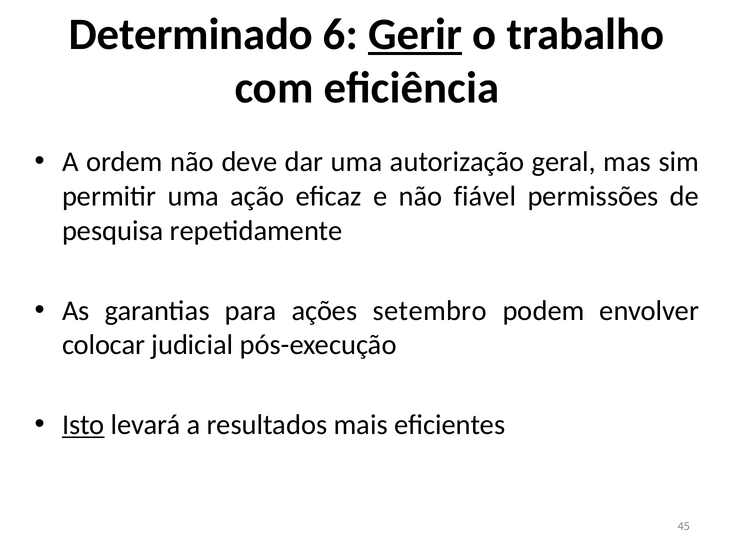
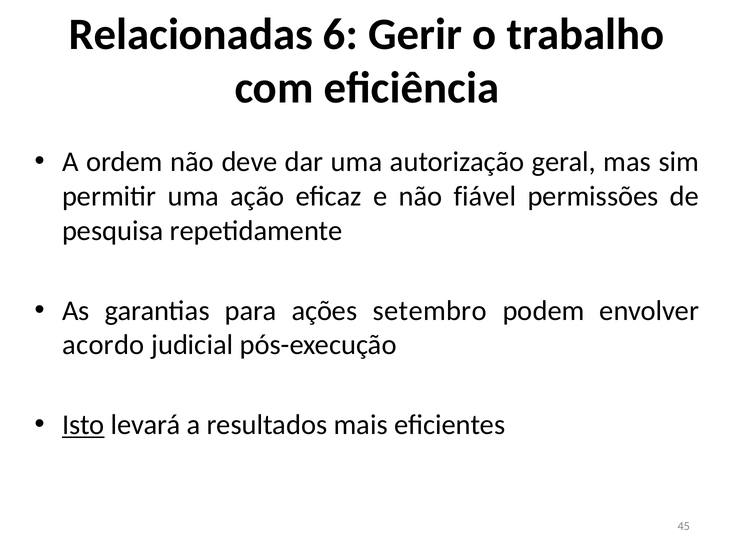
Determinado: Determinado -> Relacionadas
Gerir underline: present -> none
colocar: colocar -> acordo
